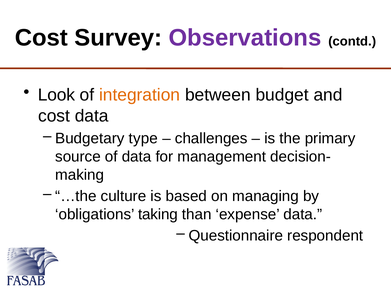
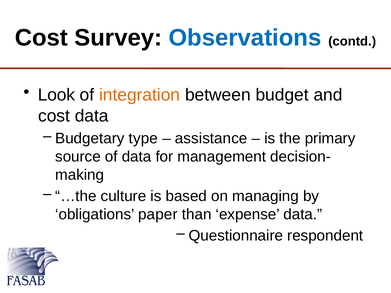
Observations colour: purple -> blue
challenges: challenges -> assistance
taking: taking -> paper
